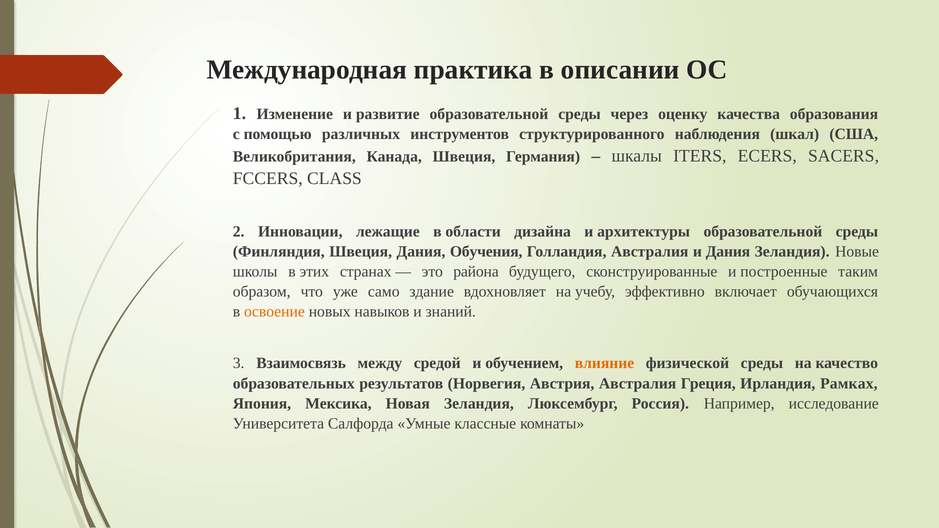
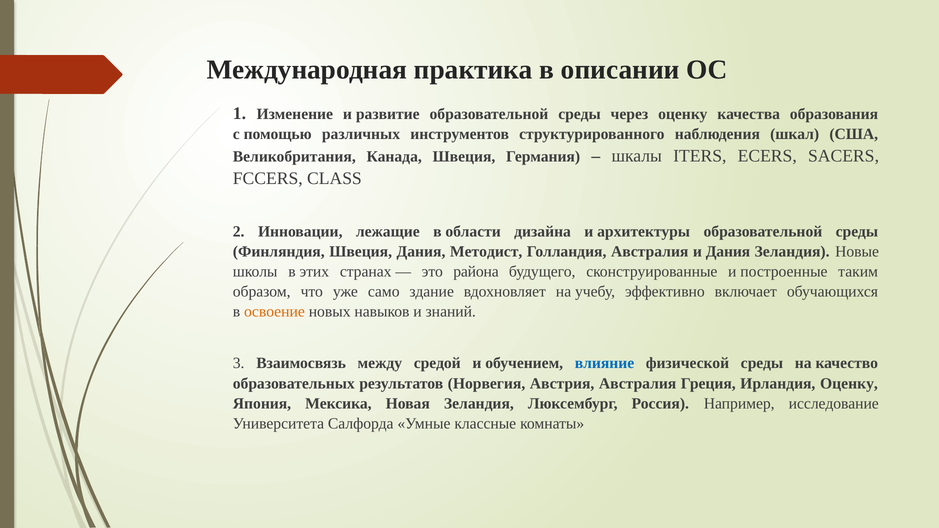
Обучения: Обучения -> Методист
влияние colour: orange -> blue
Ирландия Рамках: Рамках -> Оценку
